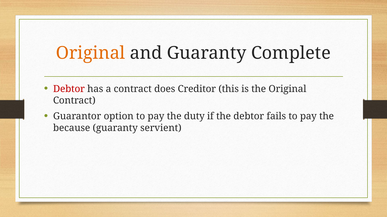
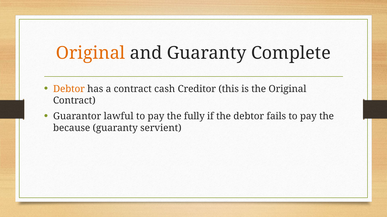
Debtor at (69, 89) colour: red -> orange
does: does -> cash
option: option -> lawful
duty: duty -> fully
